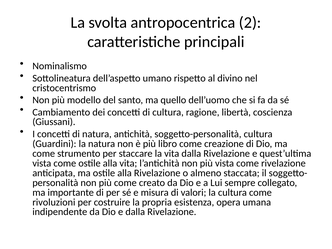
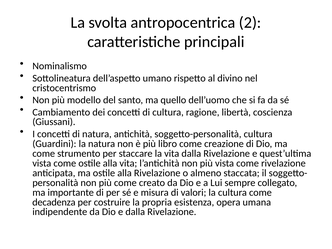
rivoluzioni: rivoluzioni -> decadenza
